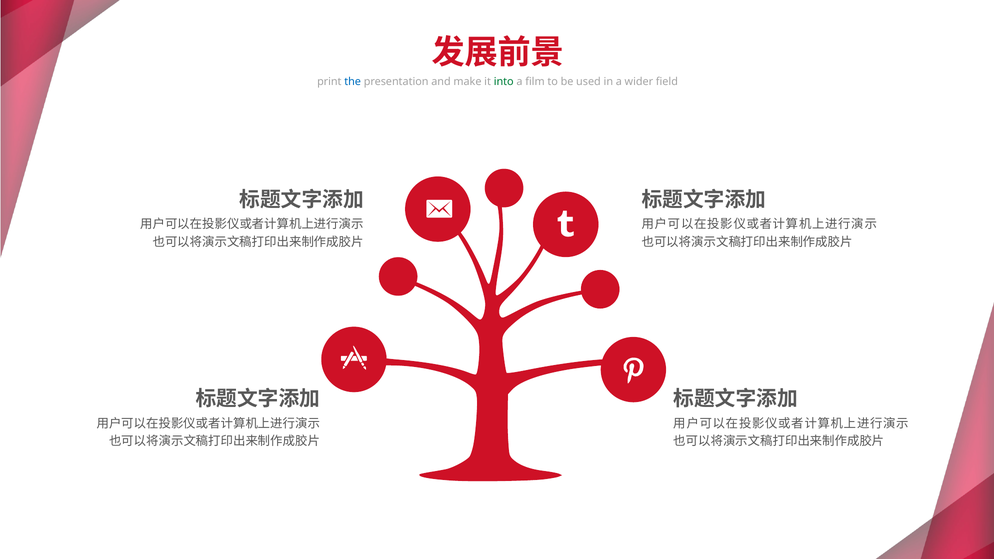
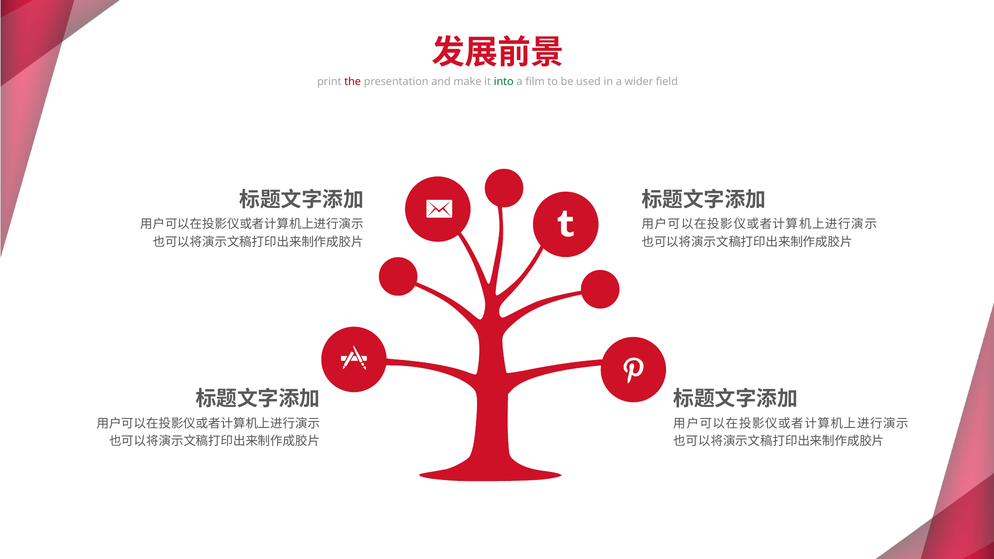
the colour: blue -> red
